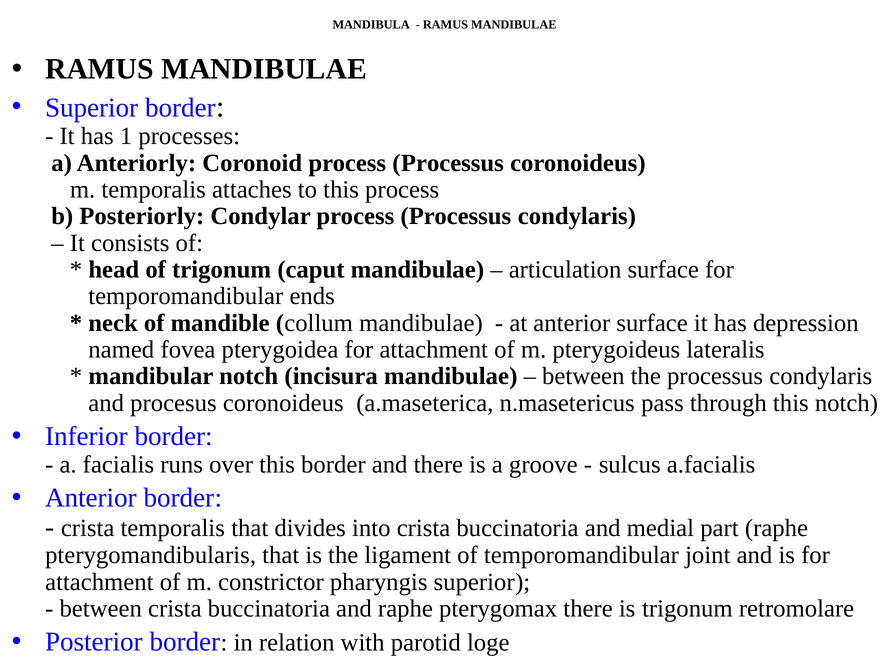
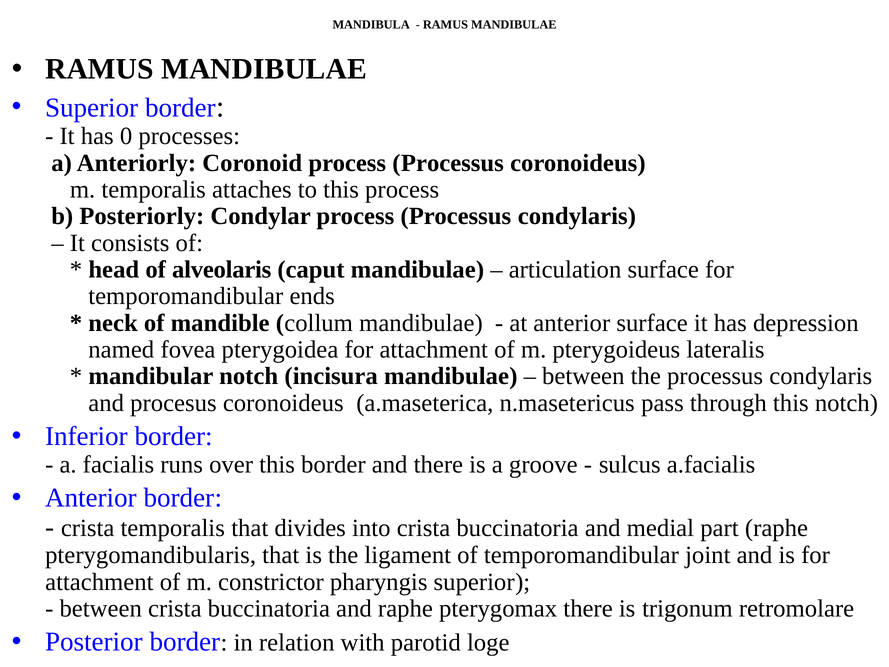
1: 1 -> 0
of trigonum: trigonum -> alveolaris
